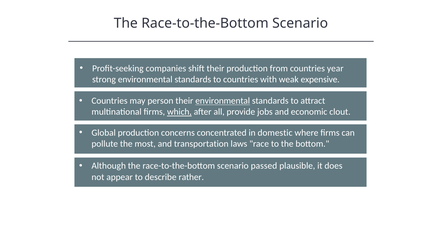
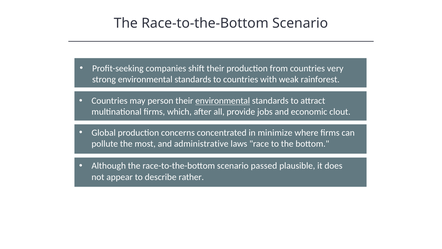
year: year -> very
expensive: expensive -> rainforest
which underline: present -> none
domestic: domestic -> minimize
transportation: transportation -> administrative
